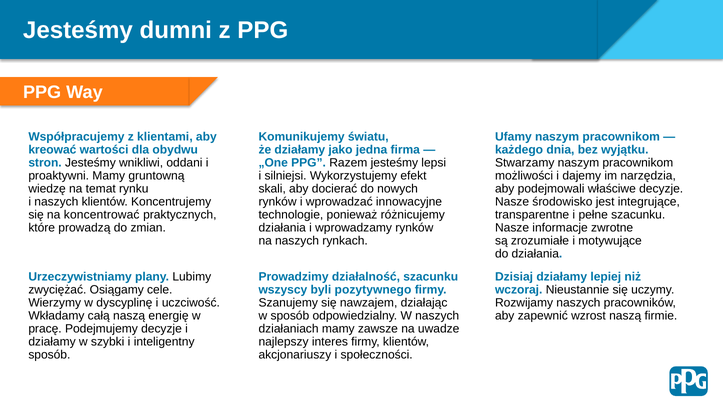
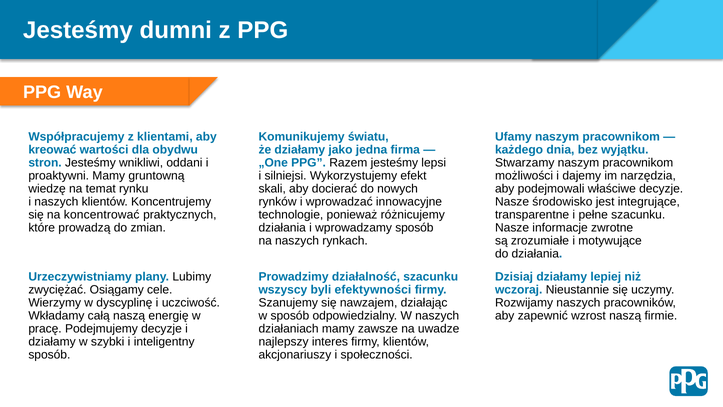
wprowadzamy rynków: rynków -> sposób
pozytywnego: pozytywnego -> efektywności
